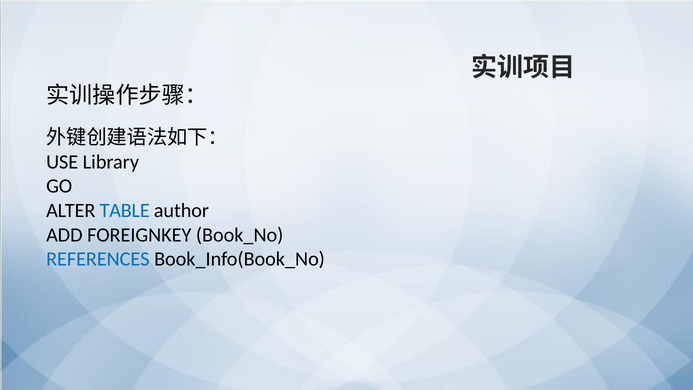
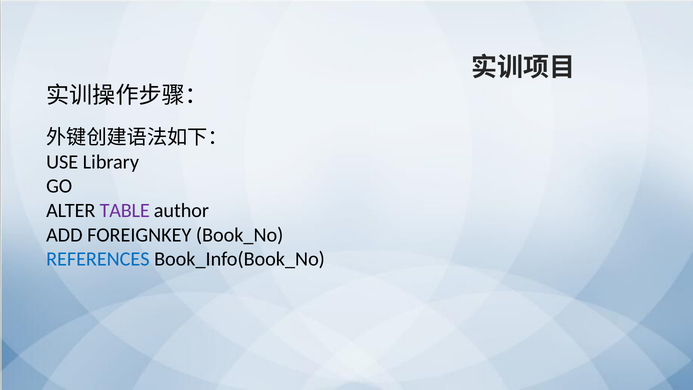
TABLE colour: blue -> purple
